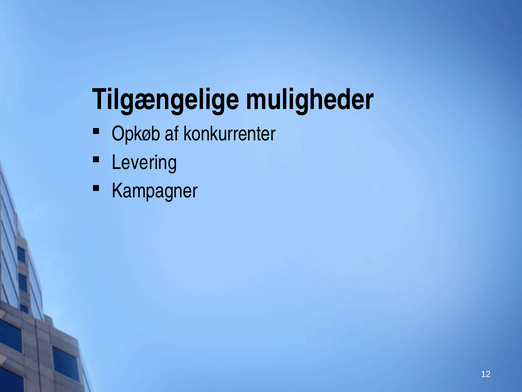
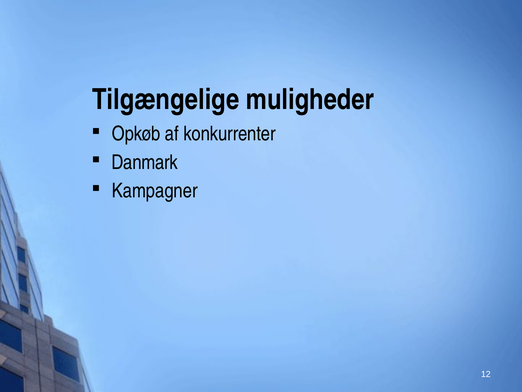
Levering: Levering -> Danmark
